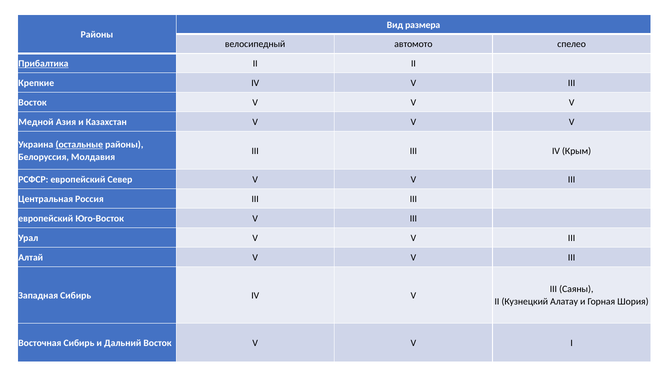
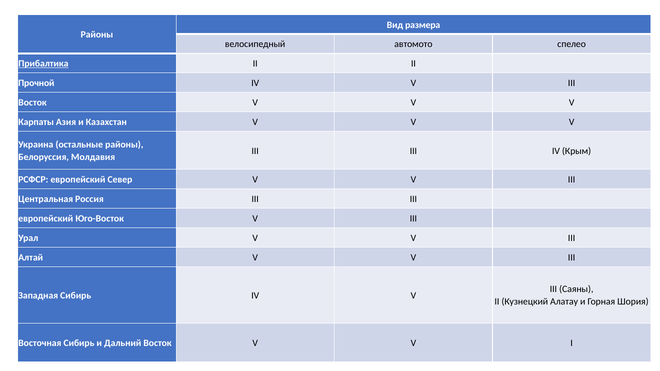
Крепкие: Крепкие -> Прочной
Медной: Медной -> Карпаты
остальные underline: present -> none
